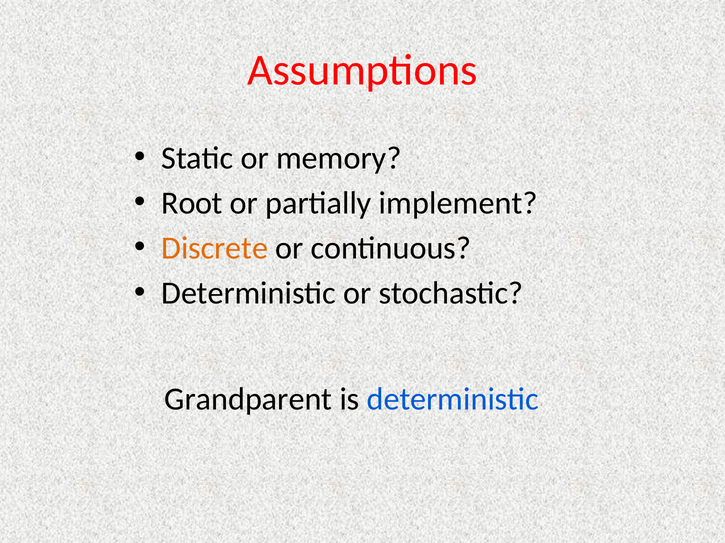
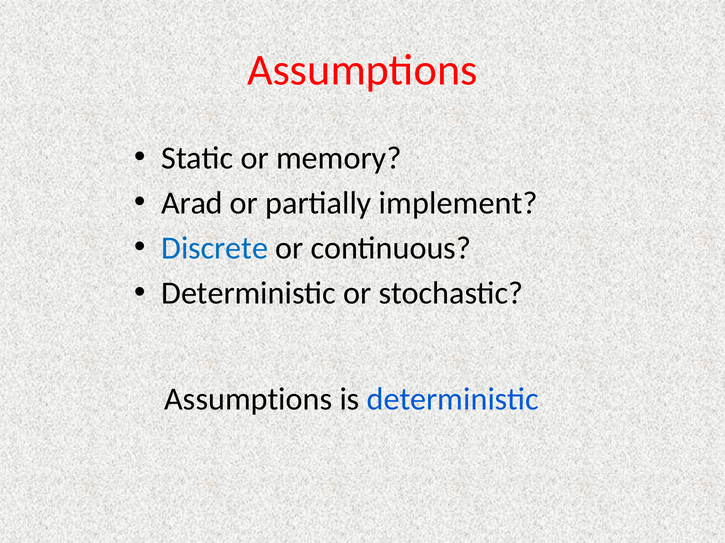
Root: Root -> Arad
Discrete colour: orange -> blue
Grandparent at (248, 400): Grandparent -> Assumptions
